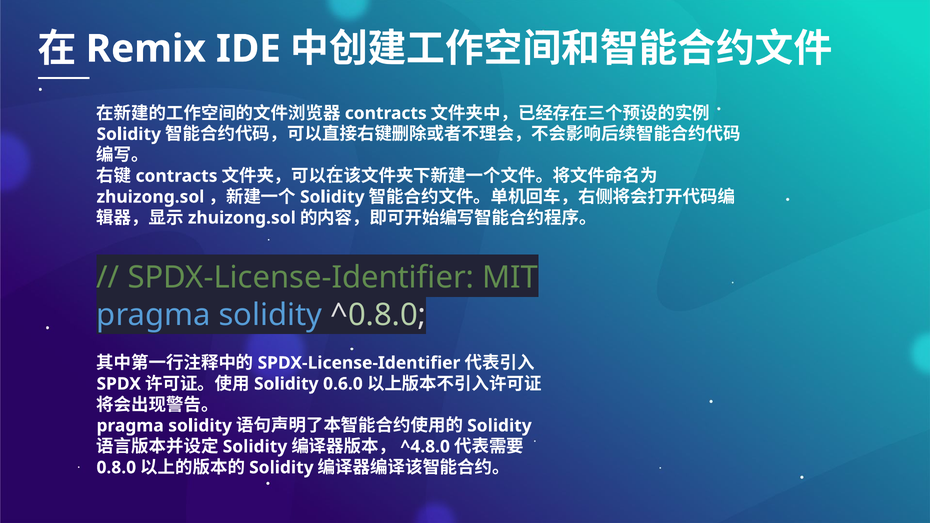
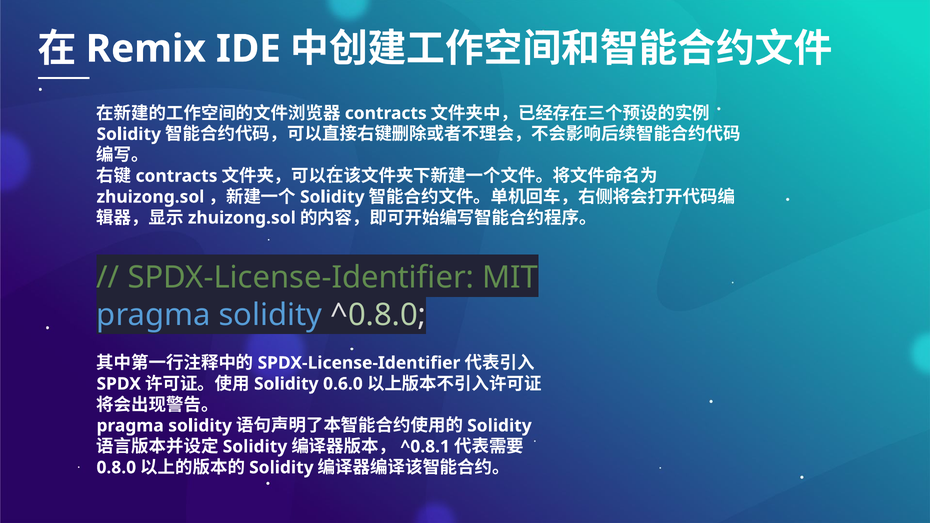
^4.8.0: ^4.8.0 -> ^0.8.1
